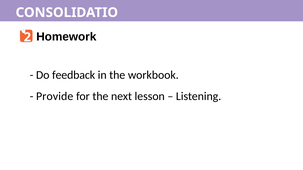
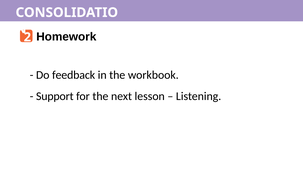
Provide: Provide -> Support
